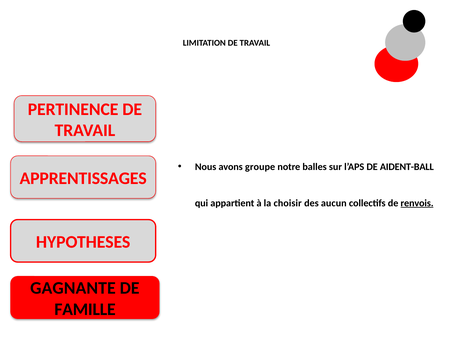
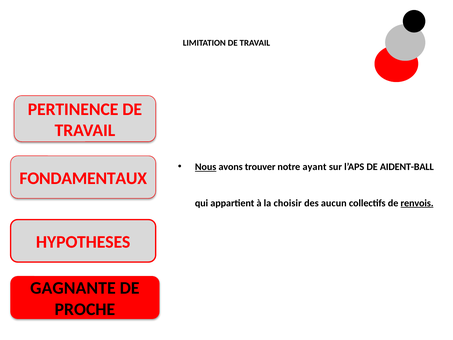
Nous underline: none -> present
groupe: groupe -> trouver
balles: balles -> ayant
APPRENTISSAGES: APPRENTISSAGES -> FONDAMENTAUX
FAMILLE: FAMILLE -> PROCHE
